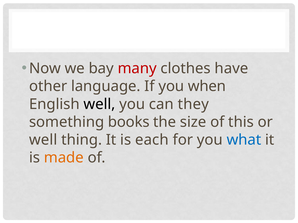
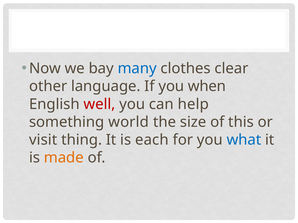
many colour: red -> blue
have: have -> clear
well at (99, 104) colour: black -> red
they: they -> help
books: books -> world
well at (43, 140): well -> visit
